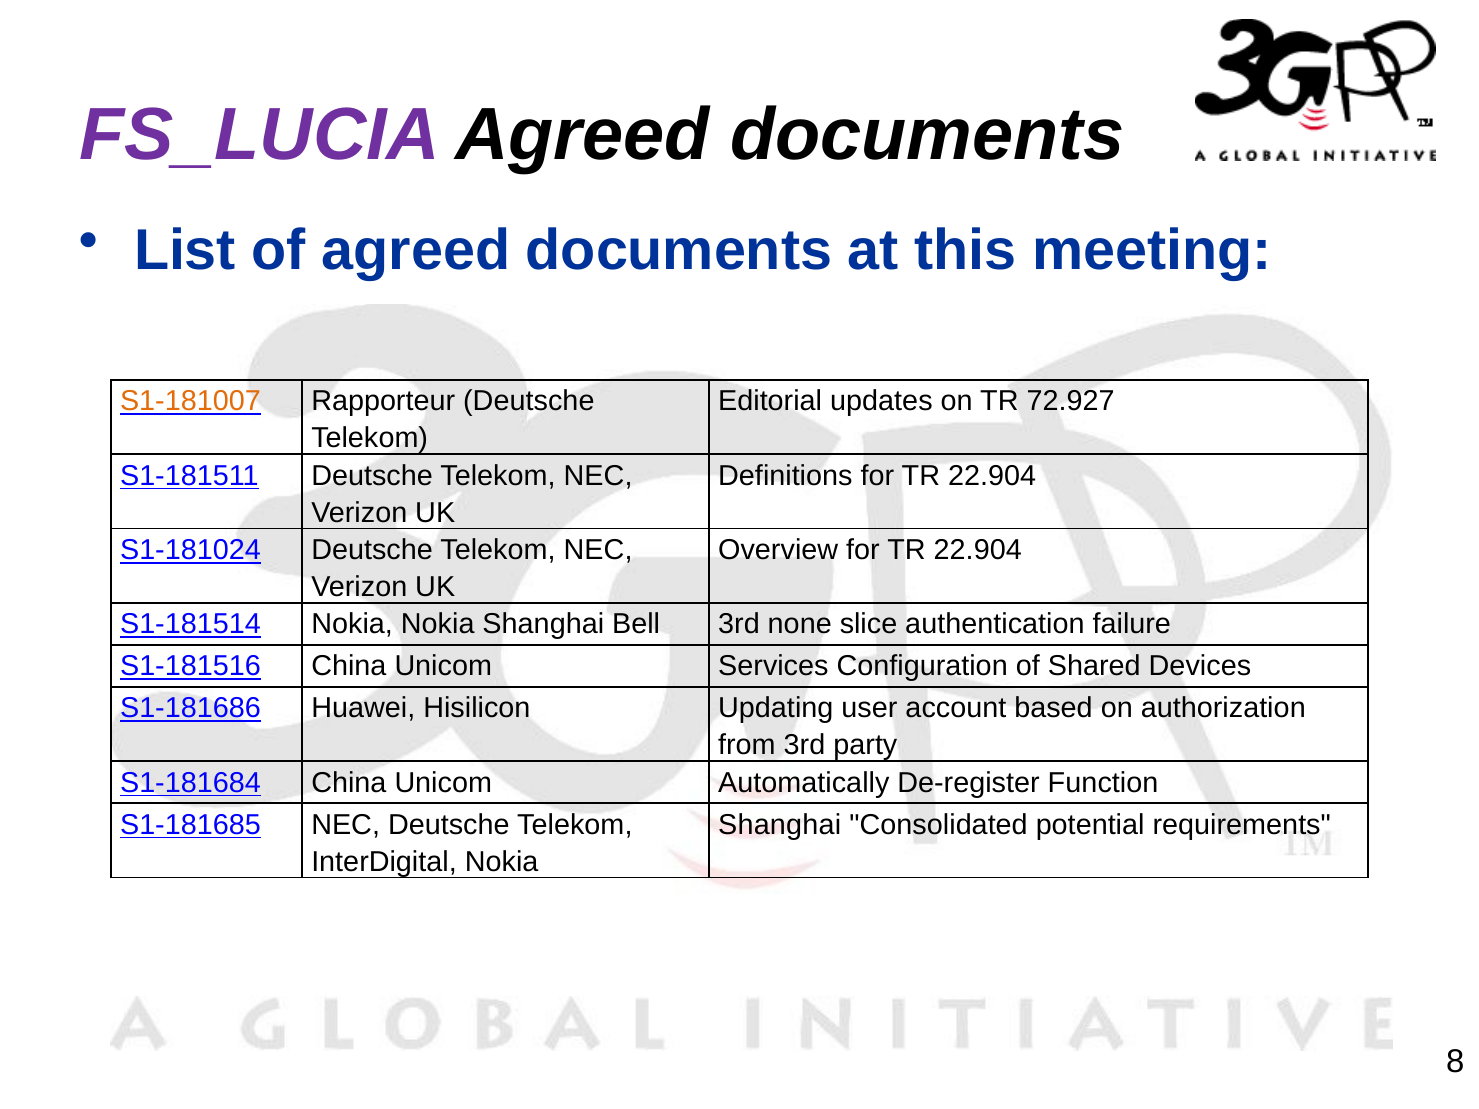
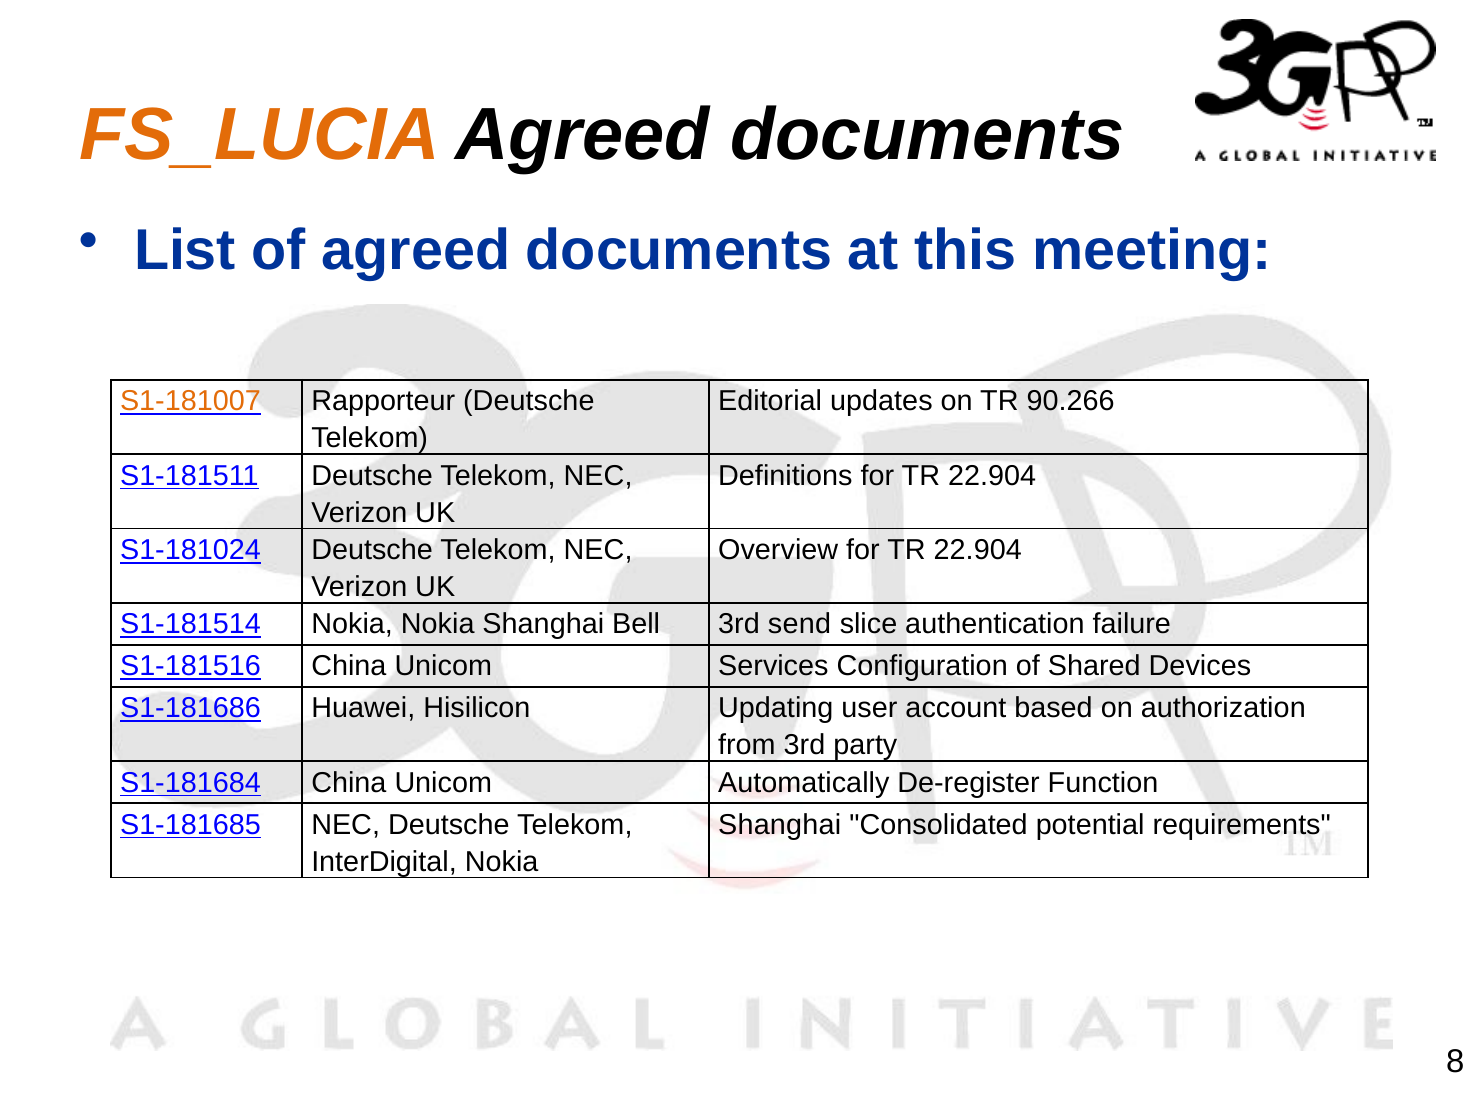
FS_LUCIA colour: purple -> orange
72.927: 72.927 -> 90.266
none: none -> send
